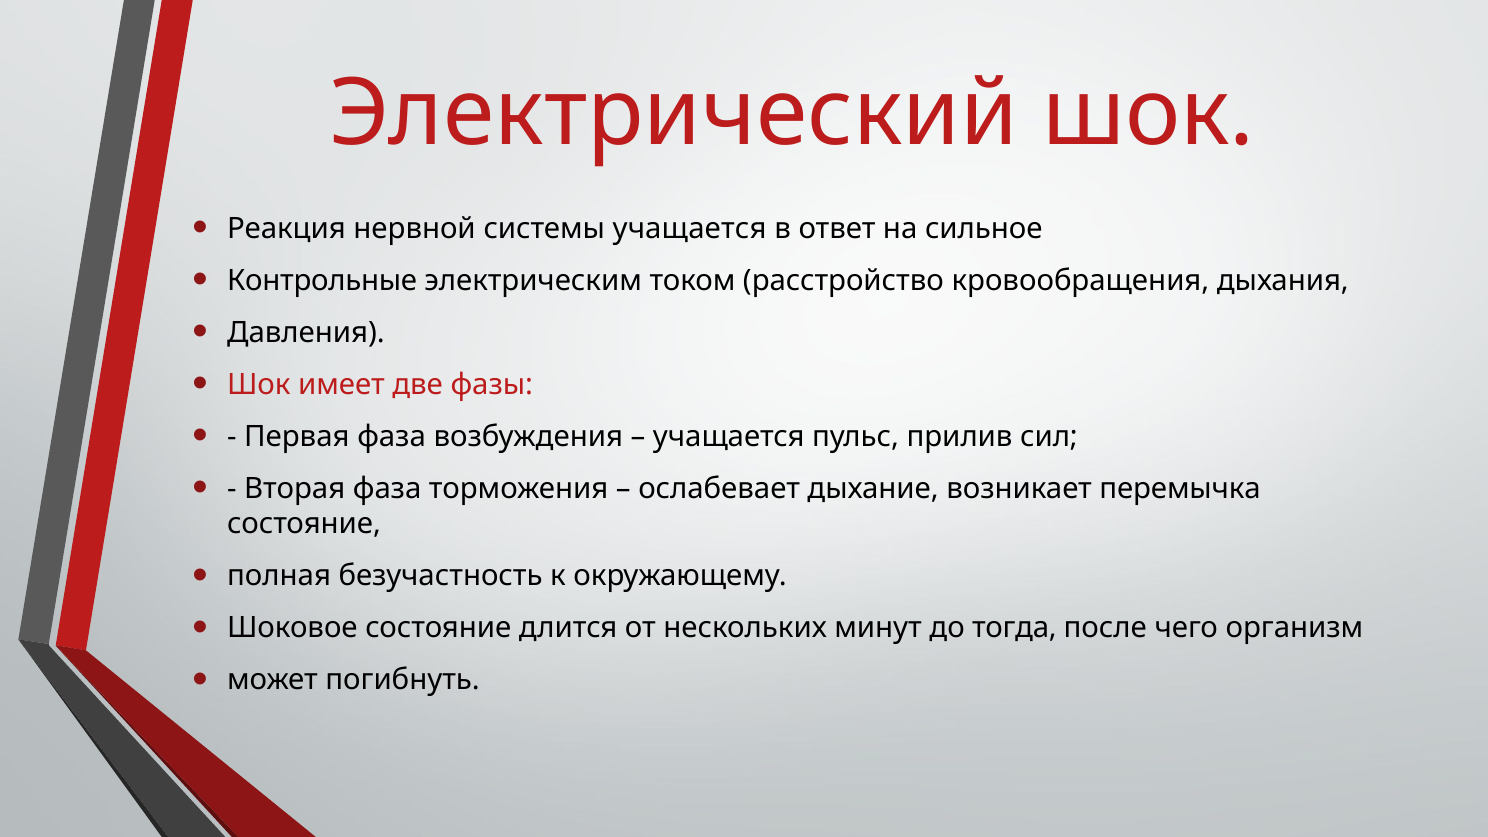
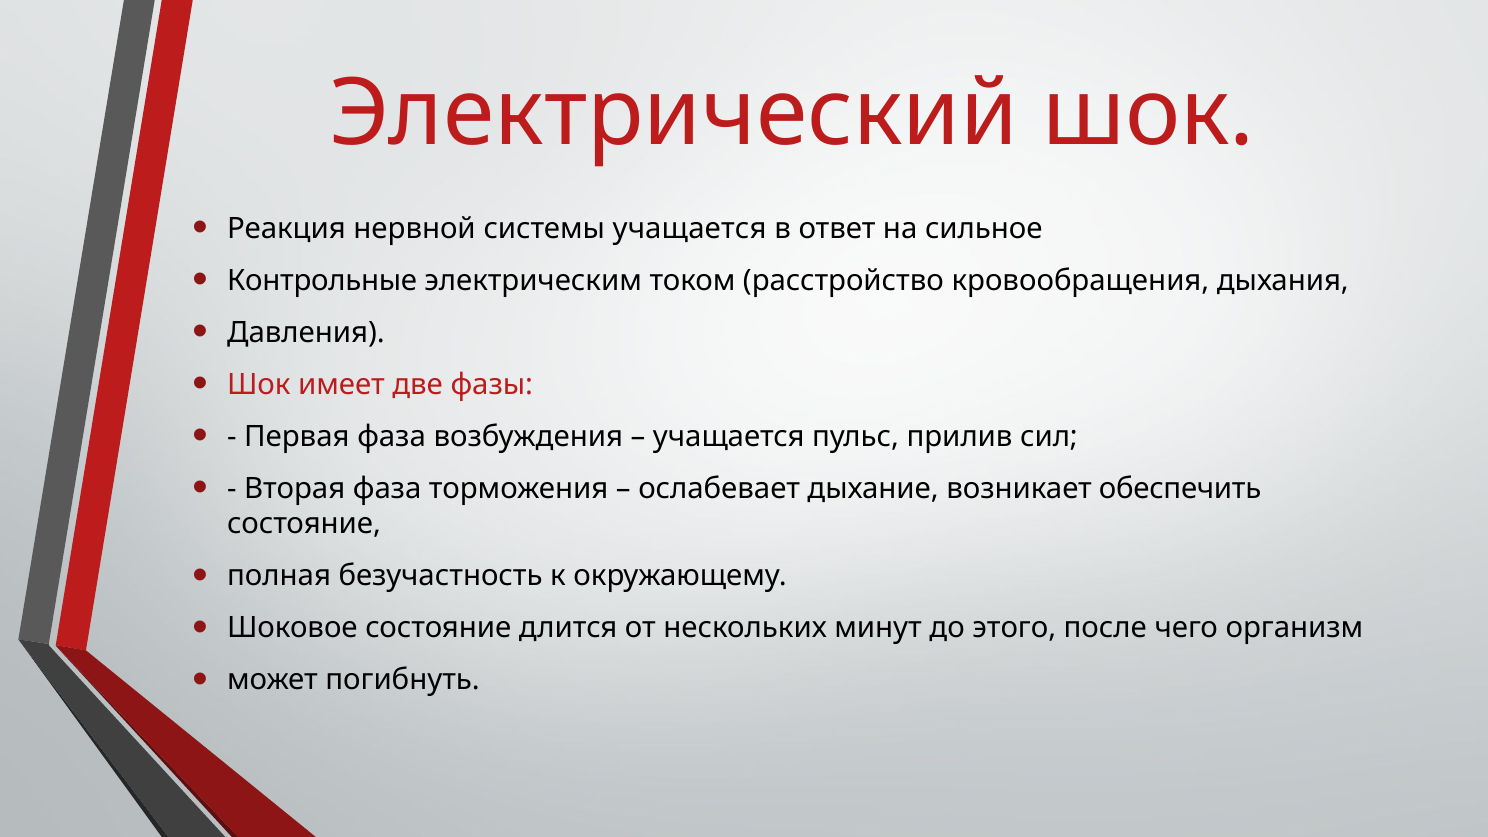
перемычка: перемычка -> обеспечить
тогда: тогда -> этого
